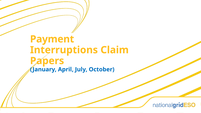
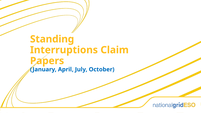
Payment: Payment -> Standing
